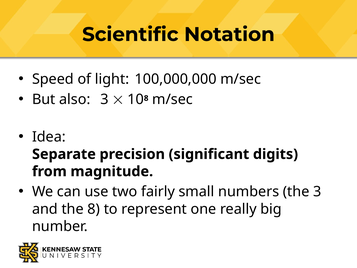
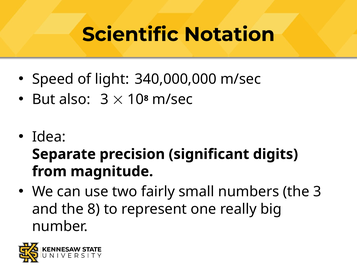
100,000,000: 100,000,000 -> 340,000,000
